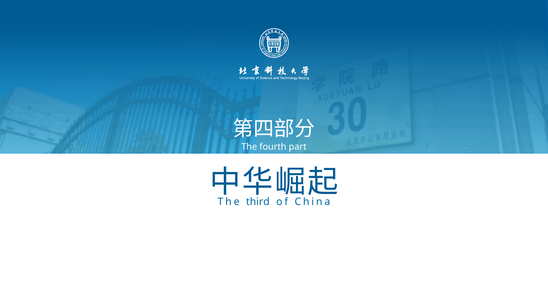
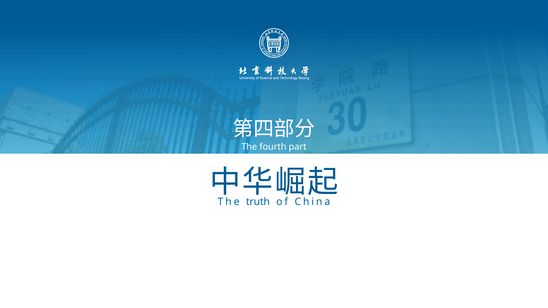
third: third -> truth
